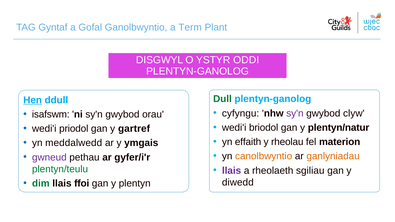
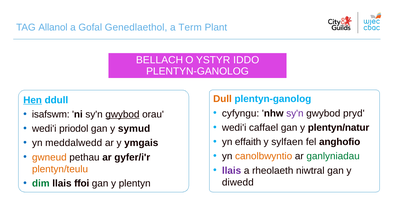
Gyntaf: Gyntaf -> Allanol
Ganolbwyntio: Ganolbwyntio -> Genedlaethol
DISGWYL: DISGWYL -> BELLACH
ODDI: ODDI -> IDDO
Dull colour: green -> orange
clyw: clyw -> pryd
gwybod at (122, 114) underline: none -> present
briodol: briodol -> caffael
gartref: gartref -> symud
rheolau: rheolau -> sylfaen
materion: materion -> anghofio
ganlyniadau colour: orange -> green
gwneud colour: purple -> orange
plentyn/teulu colour: green -> orange
sgiliau: sgiliau -> niwtral
